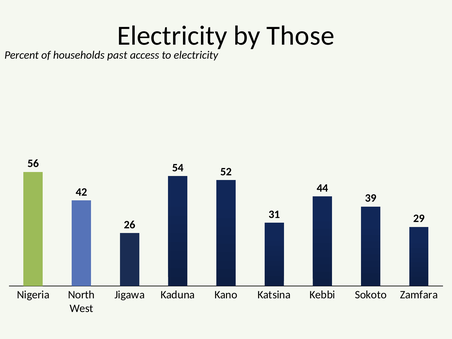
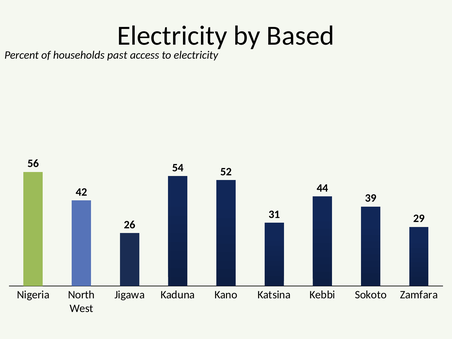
Those: Those -> Based
